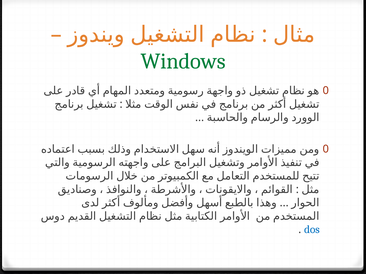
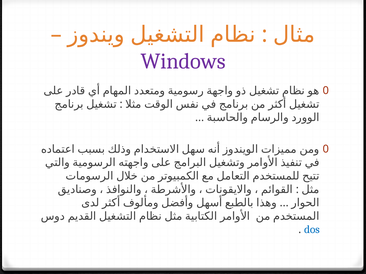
Windows colour: green -> purple
